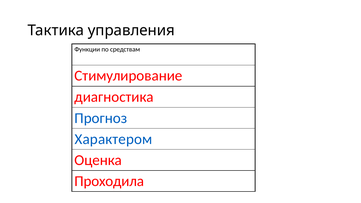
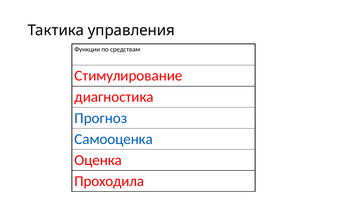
Характером: Характером -> Самооценка
